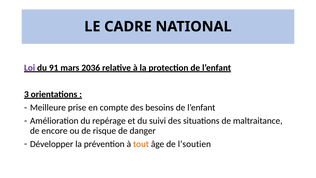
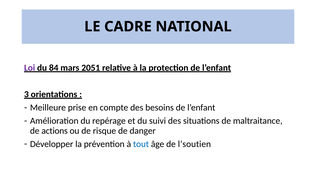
91: 91 -> 84
2036: 2036 -> 2051
encore: encore -> actions
tout colour: orange -> blue
